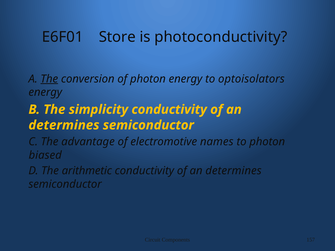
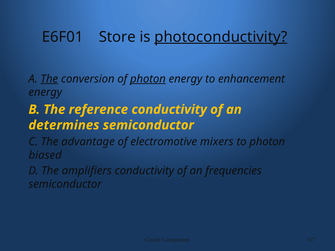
photoconductivity underline: none -> present
photon at (148, 79) underline: none -> present
optoisolators: optoisolators -> enhancement
simplicity: simplicity -> reference
names: names -> mixers
arithmetic: arithmetic -> amplifiers
determines at (234, 171): determines -> frequencies
